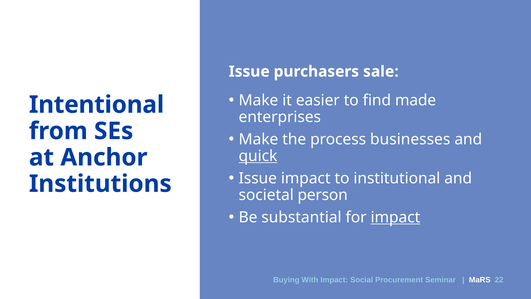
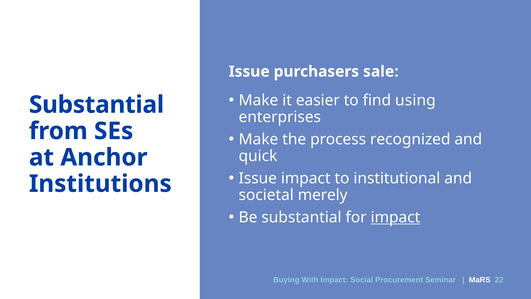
made: made -> using
Intentional at (96, 105): Intentional -> Substantial
businesses: businesses -> recognized
quick underline: present -> none
person: person -> merely
